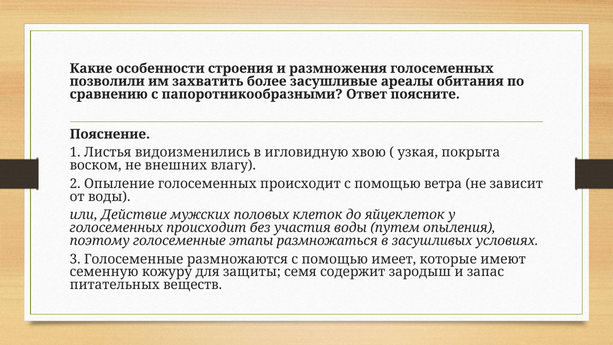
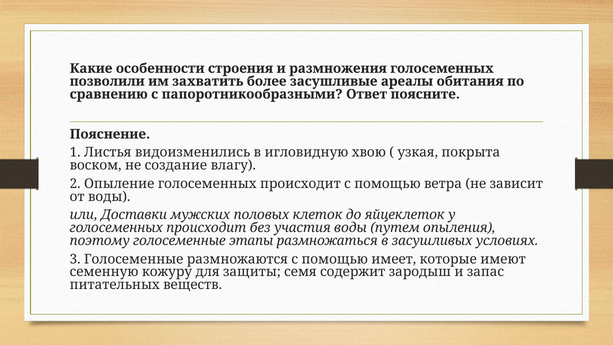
внешних: внешних -> создание
Действие: Действие -> Доставки
